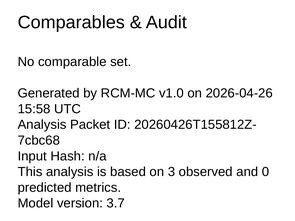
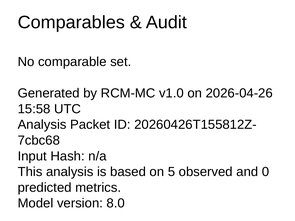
3: 3 -> 5
3.7: 3.7 -> 8.0
